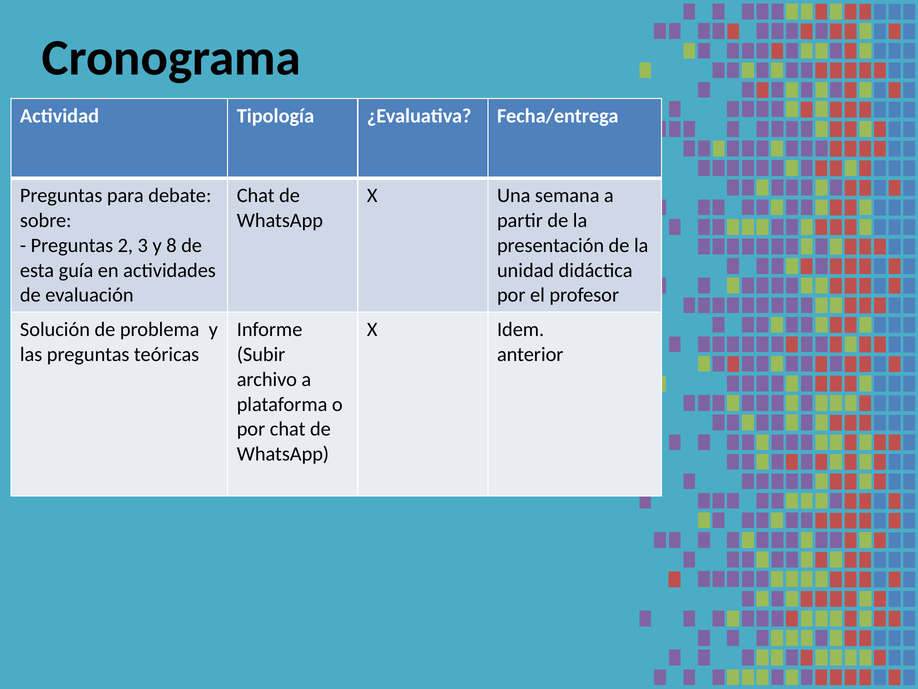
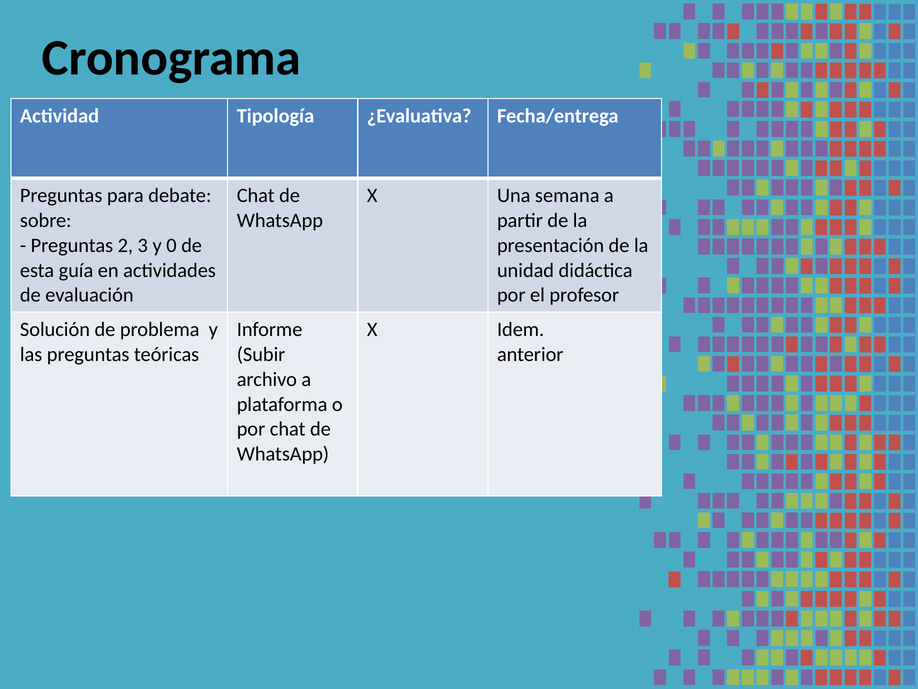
8: 8 -> 0
